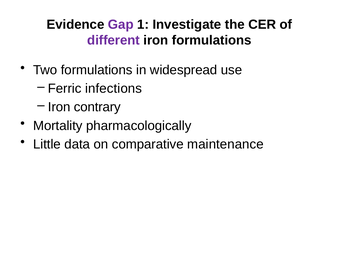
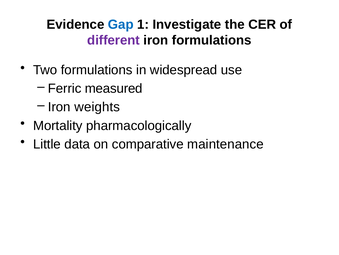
Gap colour: purple -> blue
infections: infections -> measured
contrary: contrary -> weights
